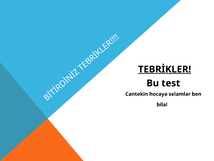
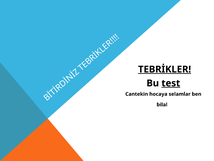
test underline: none -> present
